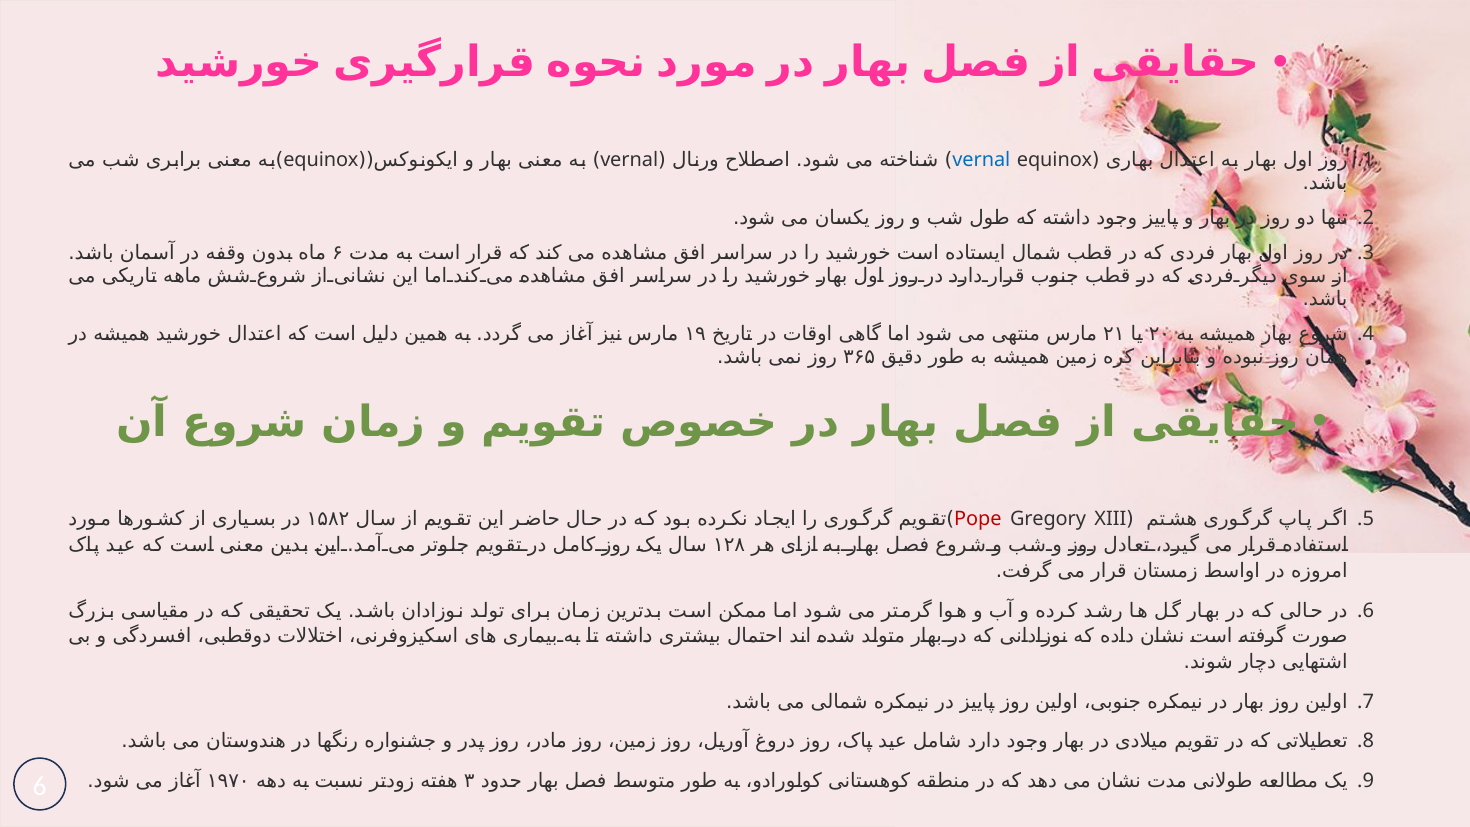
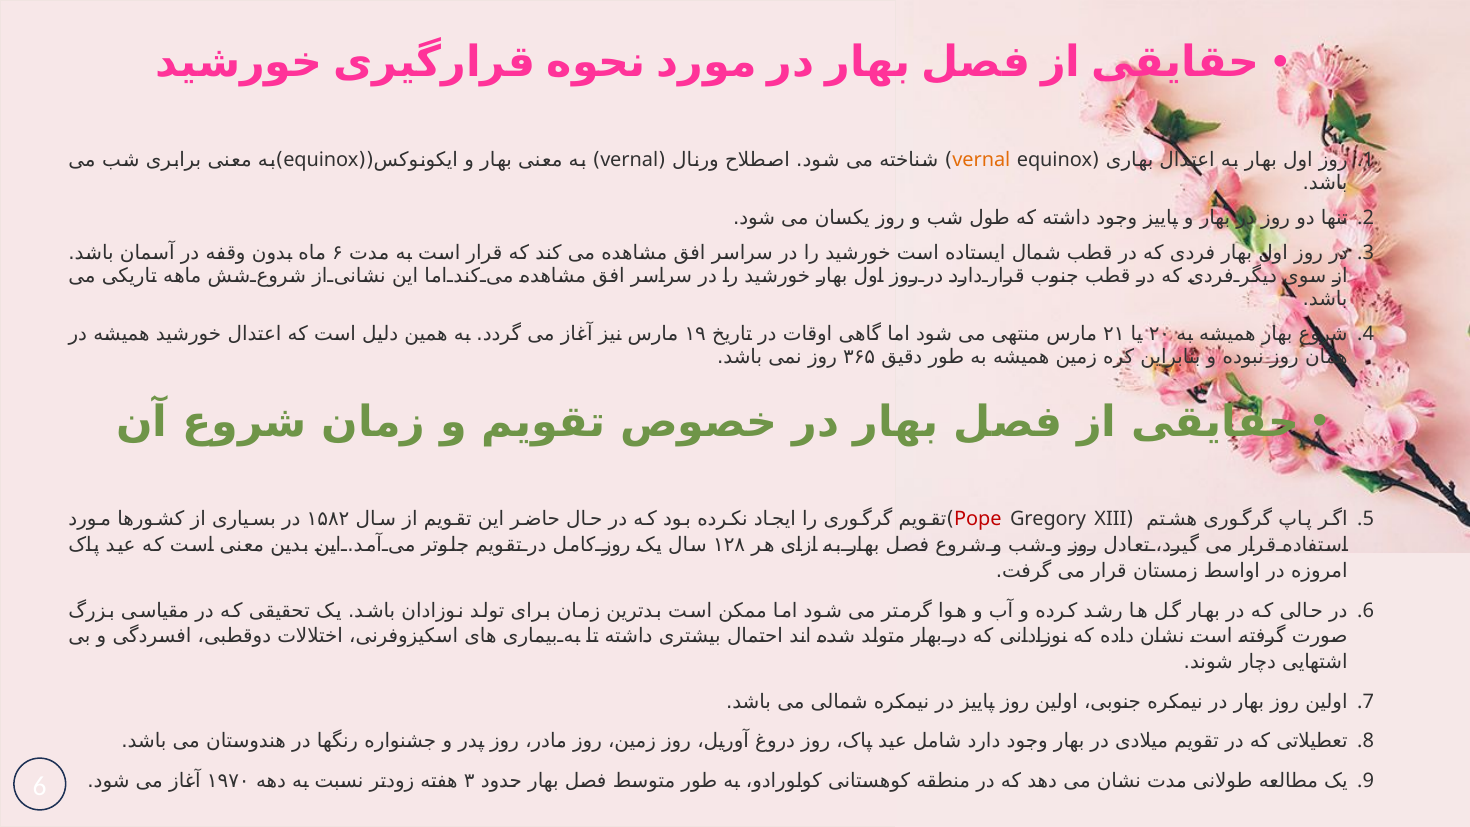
vernal at (981, 160) colour: blue -> orange
